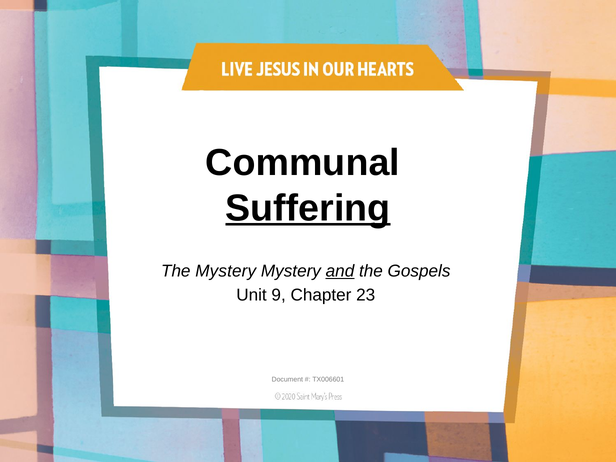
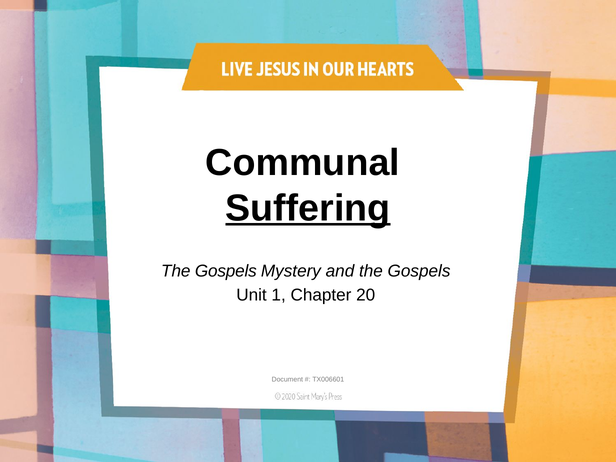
Mystery at (226, 271): Mystery -> Gospels
and underline: present -> none
9: 9 -> 1
23: 23 -> 20
